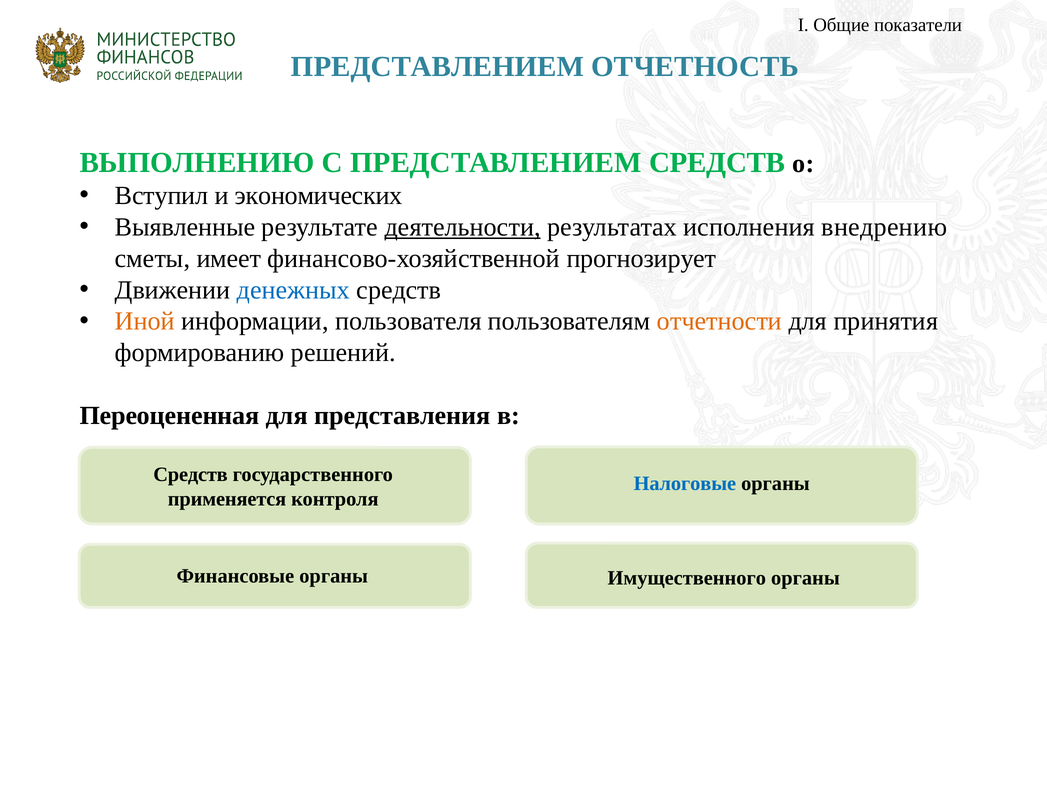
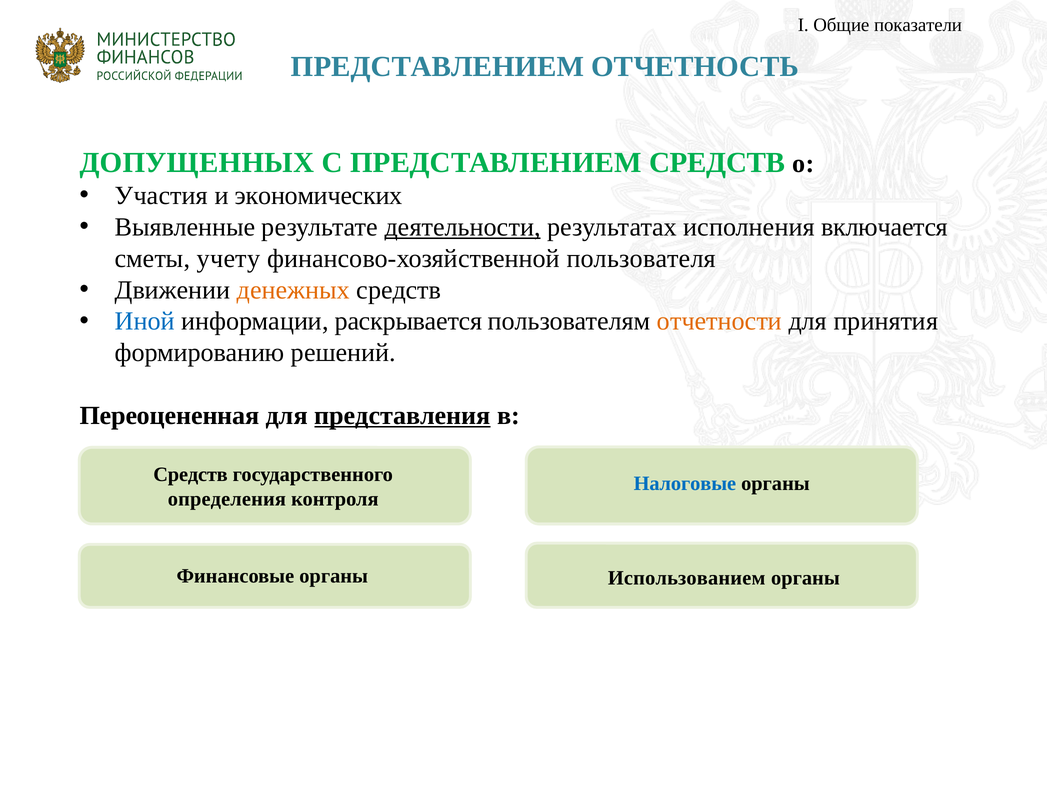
ВЫПОЛНЕНИЮ: ВЫПОЛНЕНИЮ -> ДОПУЩЕННЫХ
Вступил: Вступил -> Участия
внедрению: внедрению -> включается
имеет: имеет -> учету
прогнозирует: прогнозирует -> пользователя
денежных colour: blue -> orange
Иной colour: orange -> blue
пользователя: пользователя -> раскрывается
представления underline: none -> present
применяется: применяется -> определения
Имущественного: Имущественного -> Использованием
